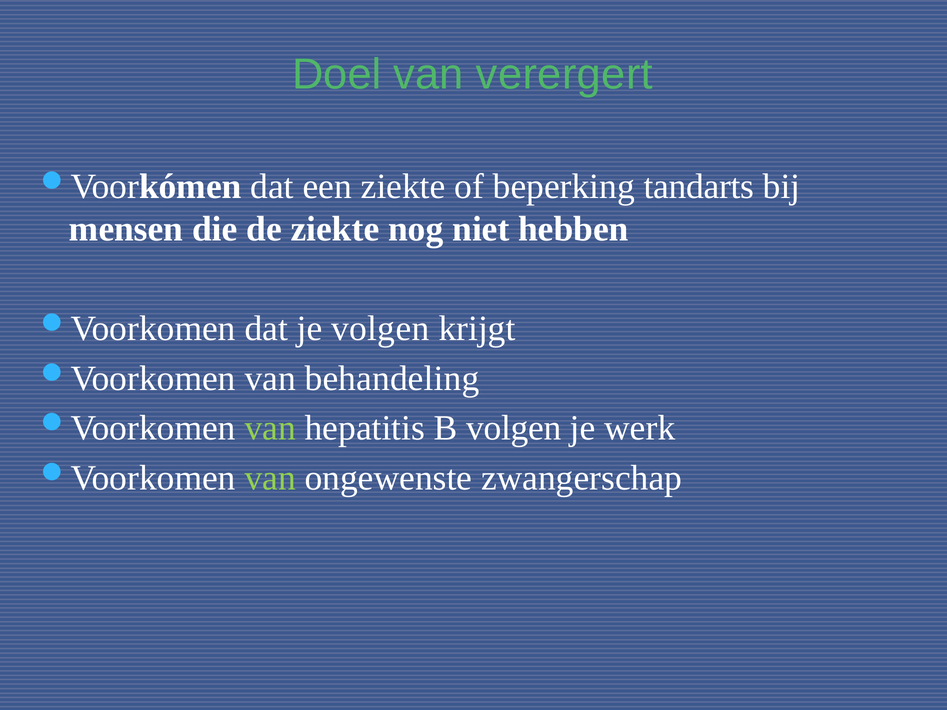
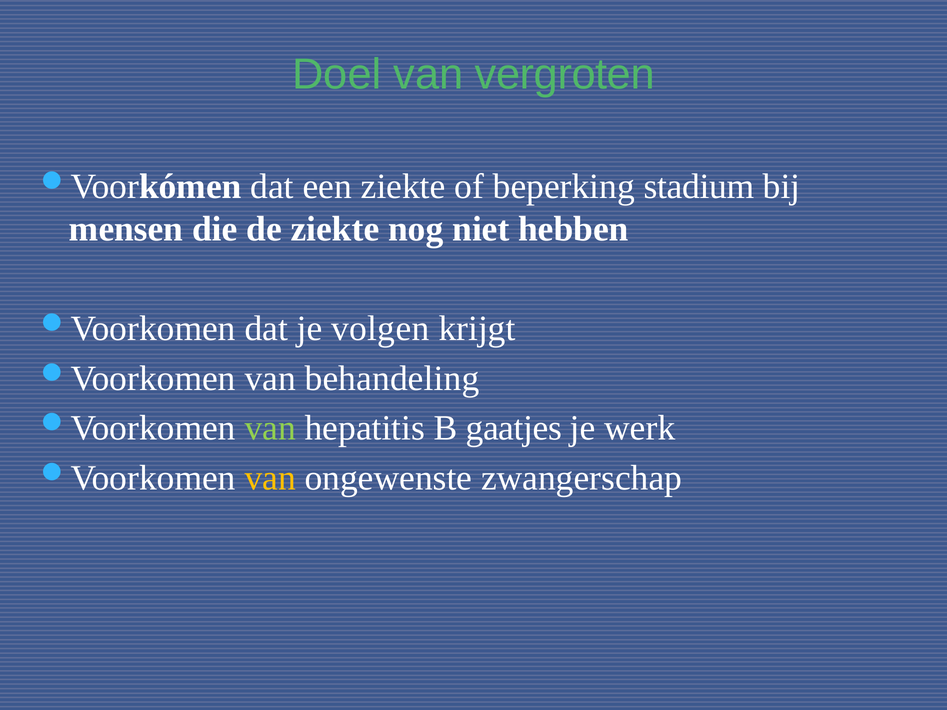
verergert: verergert -> vergroten
tandarts: tandarts -> stadium
B volgen: volgen -> gaatjes
van at (270, 478) colour: light green -> yellow
